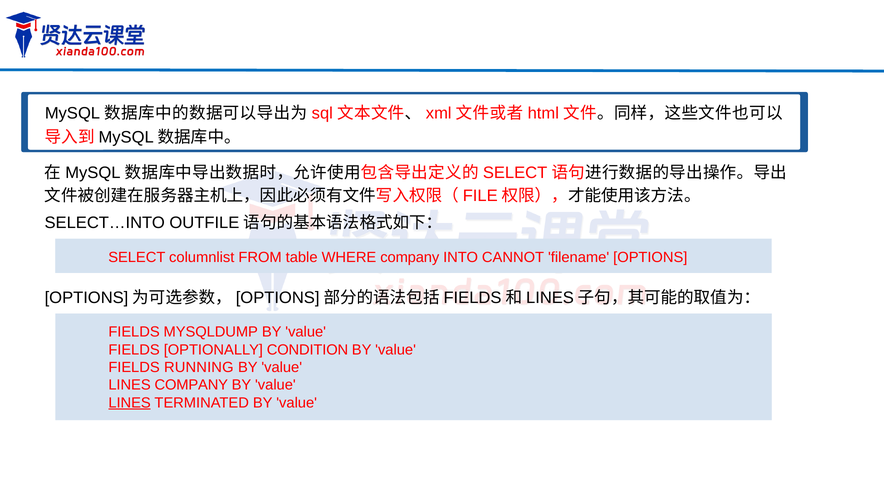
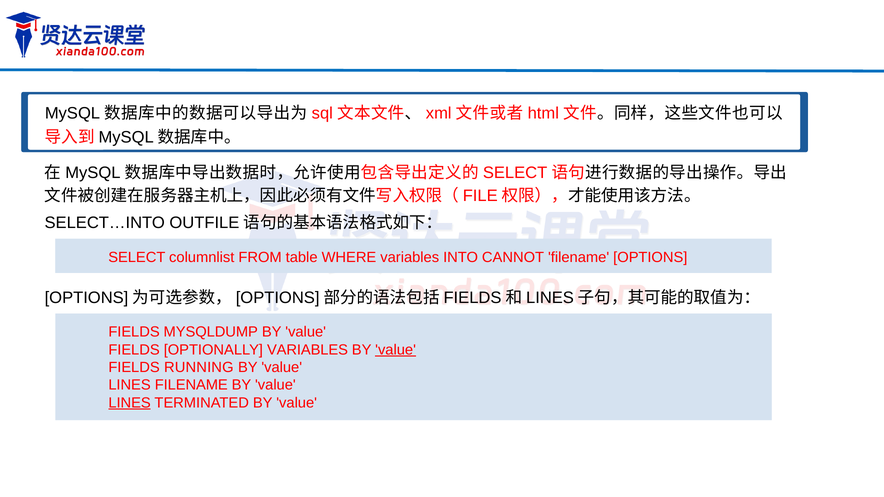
WHERE company: company -> variables
OPTIONALLY CONDITION: CONDITION -> VARIABLES
value at (396, 350) underline: none -> present
LINES COMPANY: COMPANY -> FILENAME
